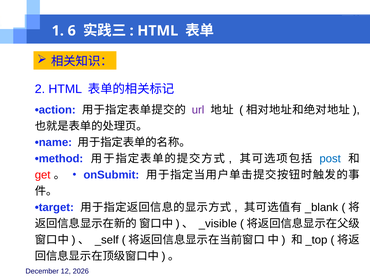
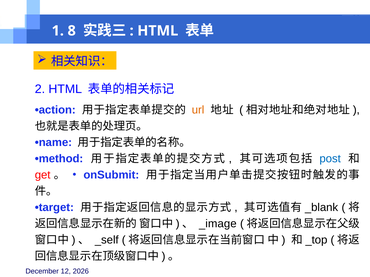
6: 6 -> 8
url colour: purple -> orange
_visible: _visible -> _image
